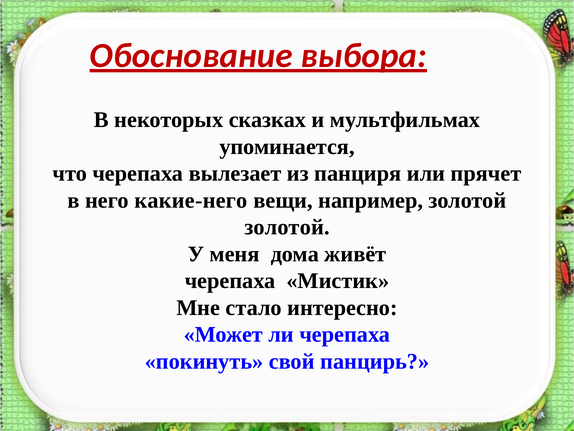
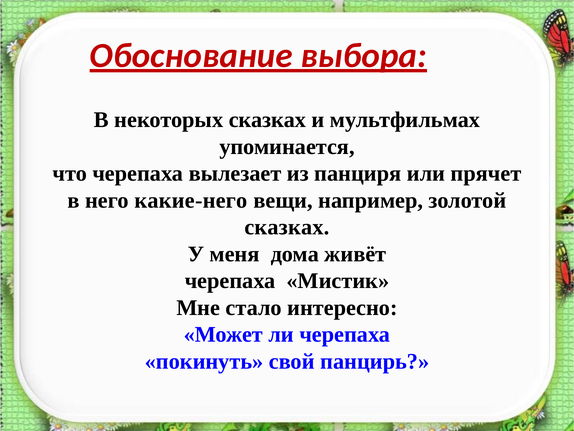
золотой at (287, 227): золотой -> сказках
